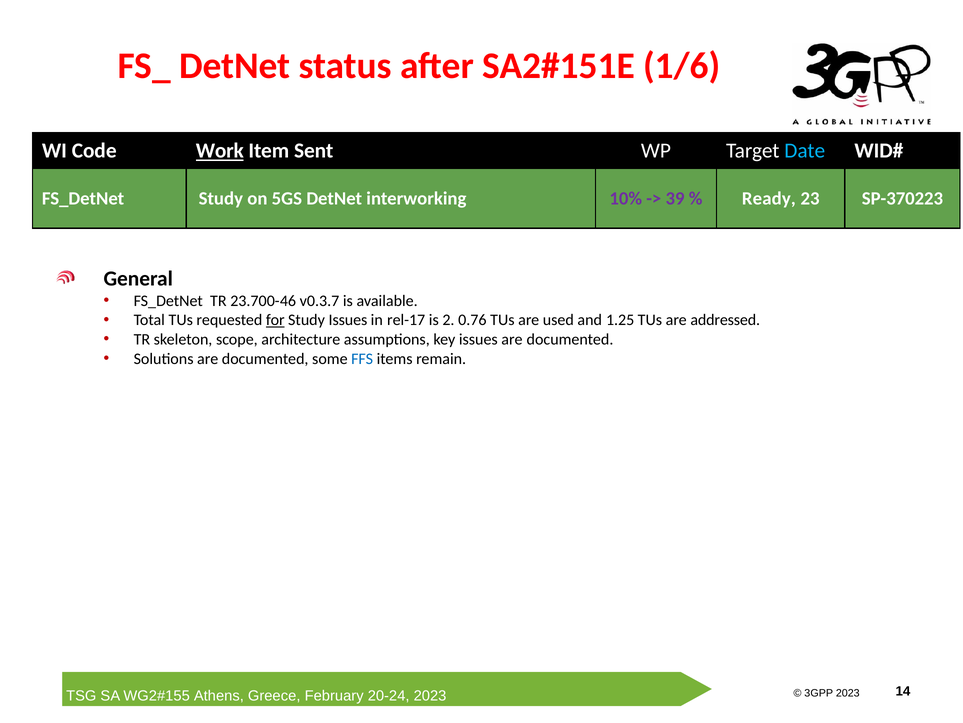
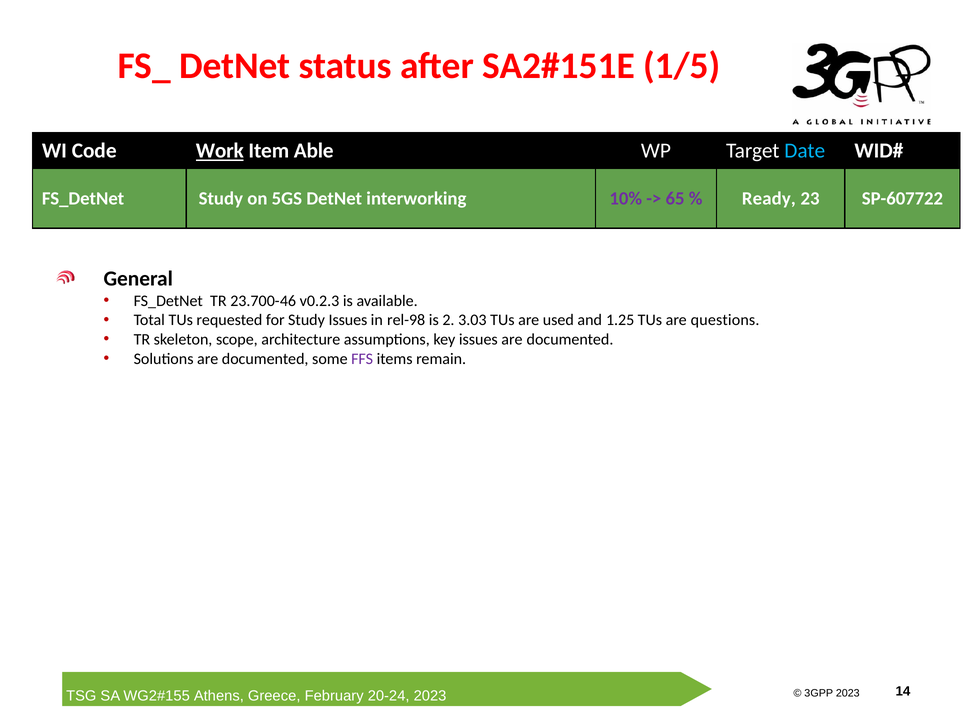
1/6: 1/6 -> 1/5
Sent: Sent -> Able
39: 39 -> 65
SP-370223: SP-370223 -> SP-607722
v0.3.7: v0.3.7 -> v0.2.3
for underline: present -> none
rel-17: rel-17 -> rel-98
0.76: 0.76 -> 3.03
addressed: addressed -> questions
FFS colour: blue -> purple
